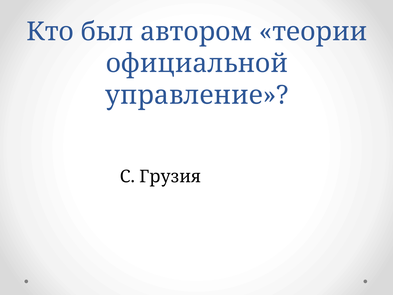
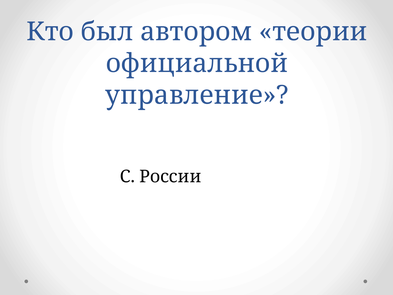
Грузия: Грузия -> России
